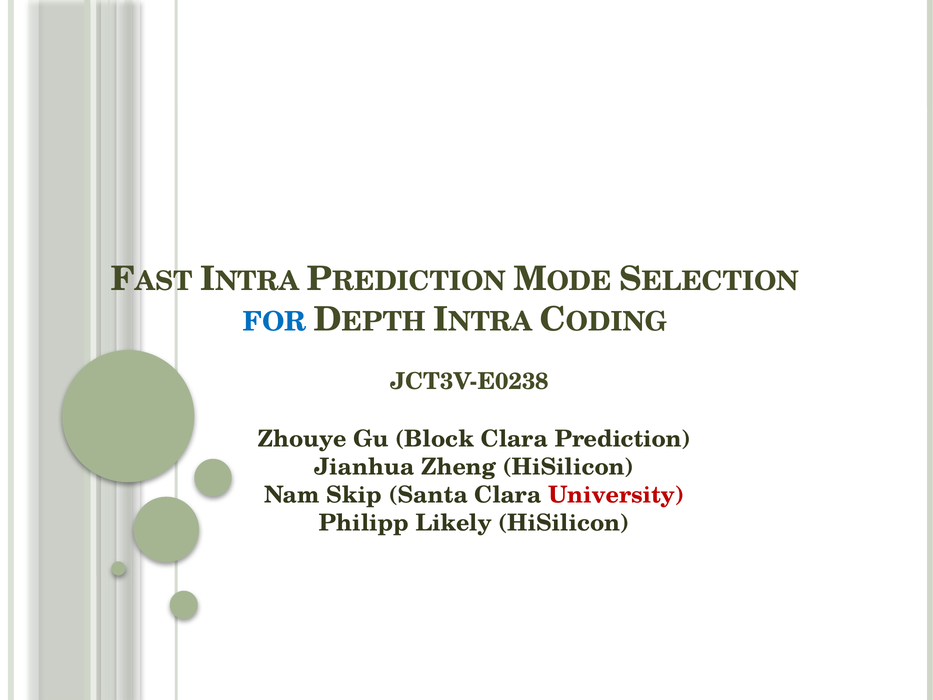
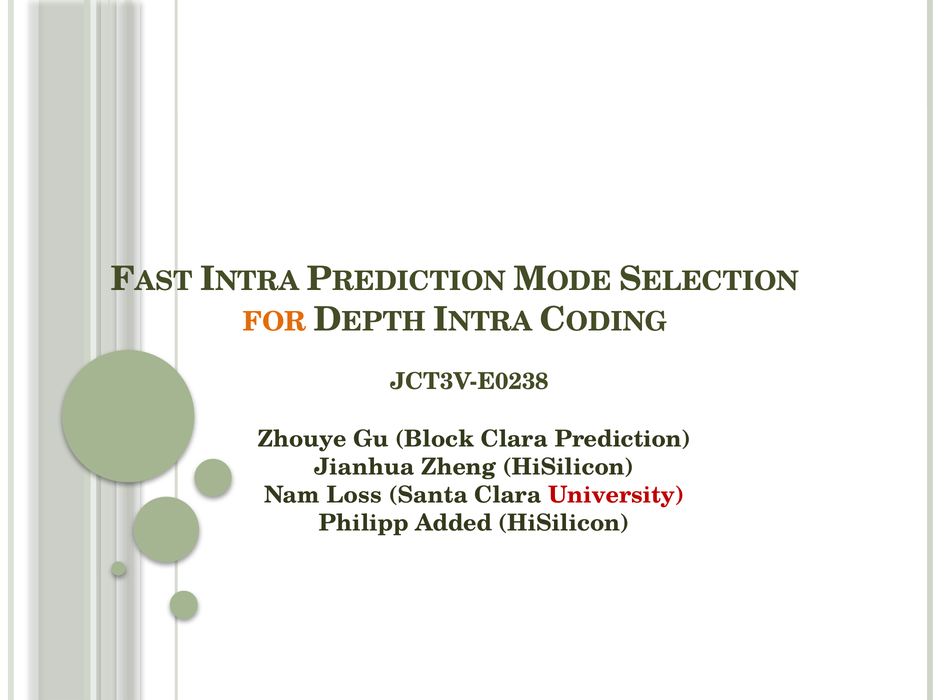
FOR colour: blue -> orange
Skip: Skip -> Loss
Likely: Likely -> Added
